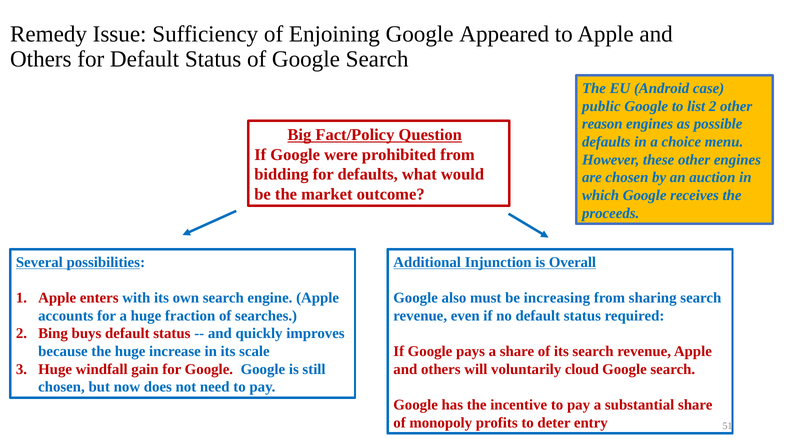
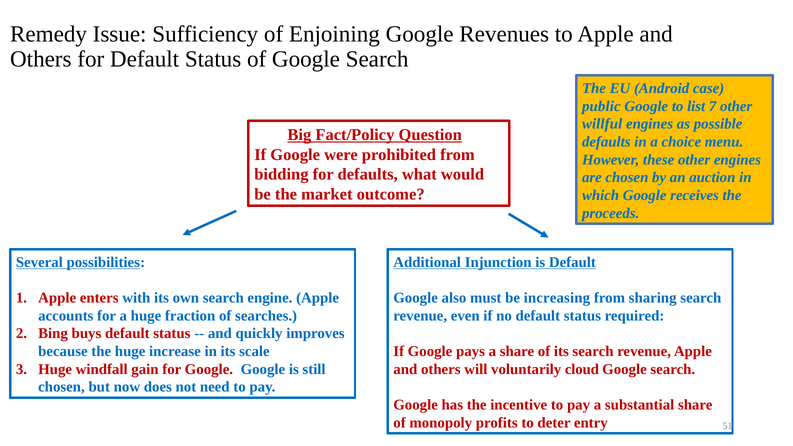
Appeared: Appeared -> Revenues
list 2: 2 -> 7
reason: reason -> willful
is Overall: Overall -> Default
